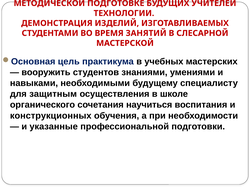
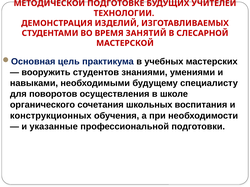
защитным: защитным -> поворотов
научиться: научиться -> школьных
